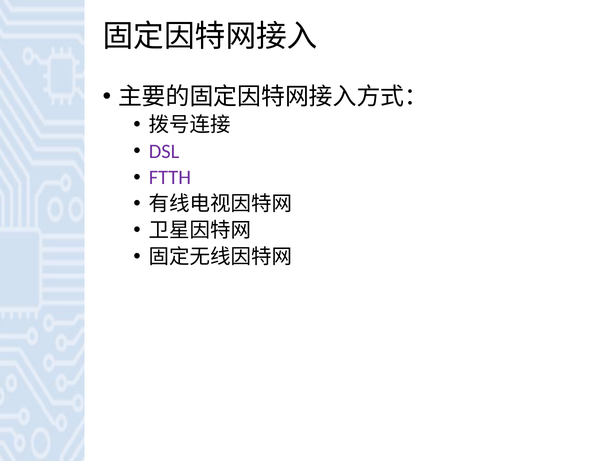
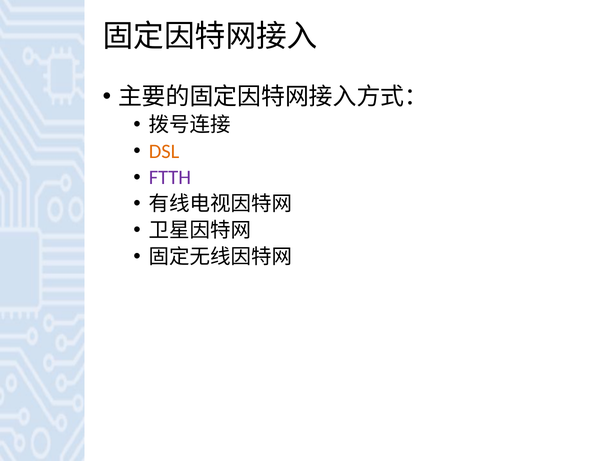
DSL colour: purple -> orange
